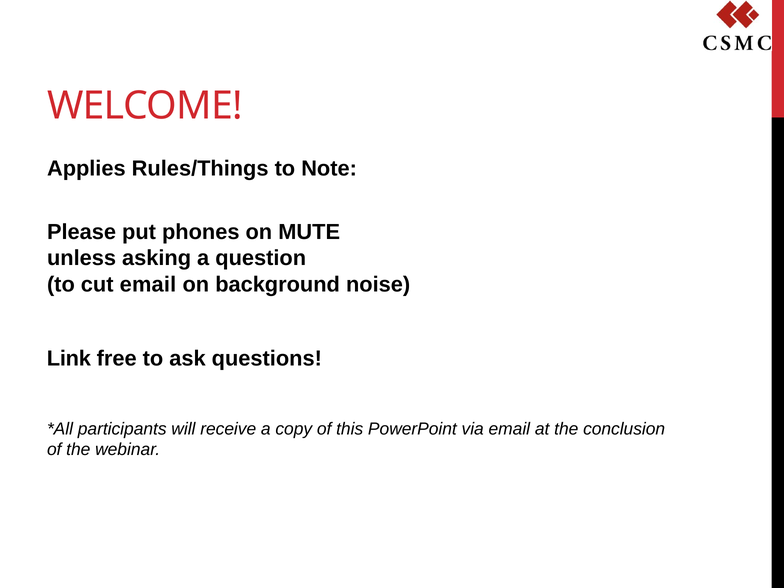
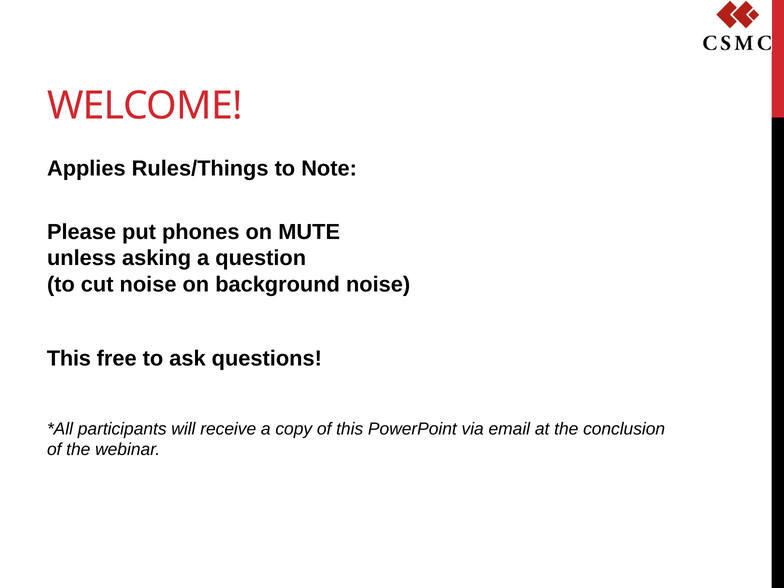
cut email: email -> noise
Link at (69, 359): Link -> This
